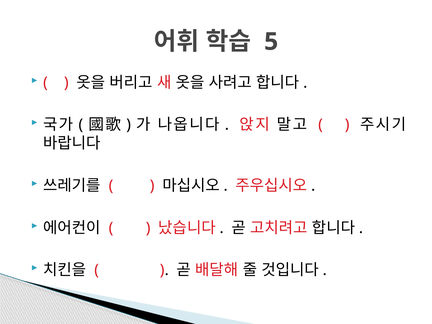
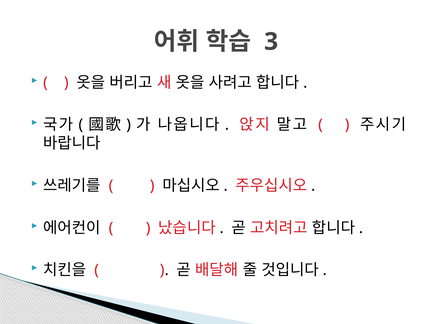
5: 5 -> 3
